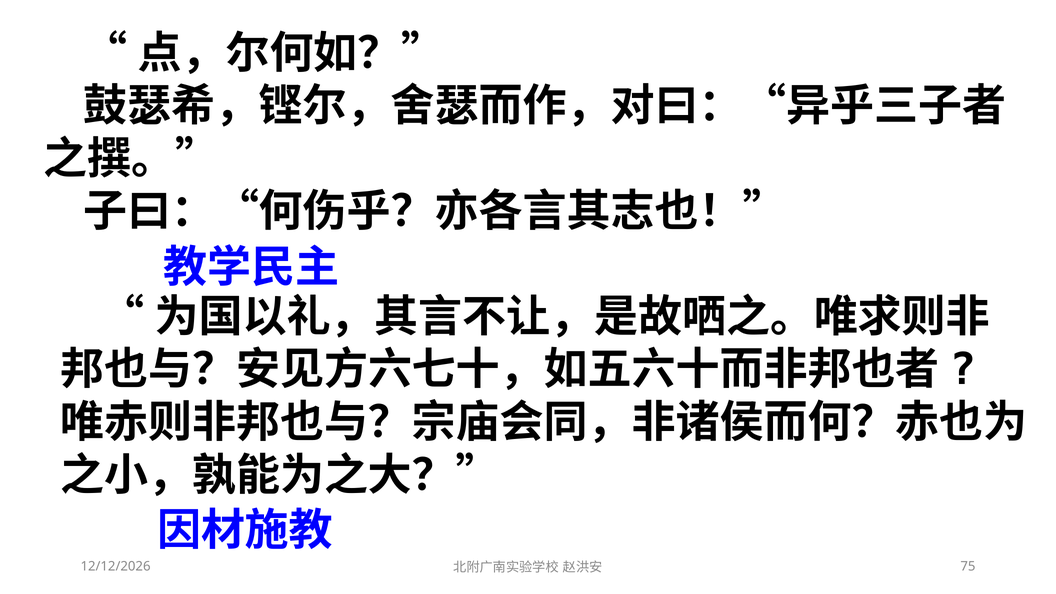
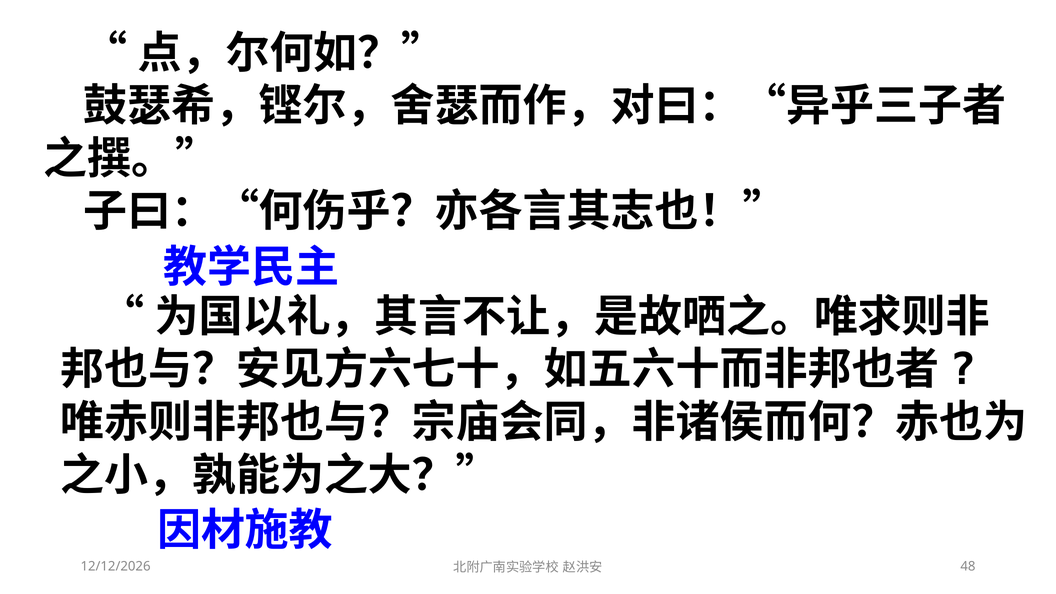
75: 75 -> 48
